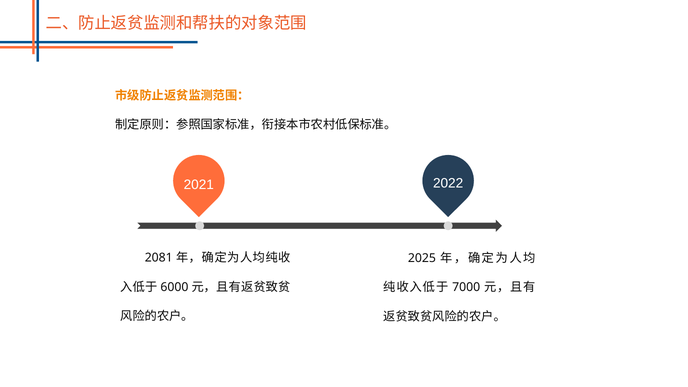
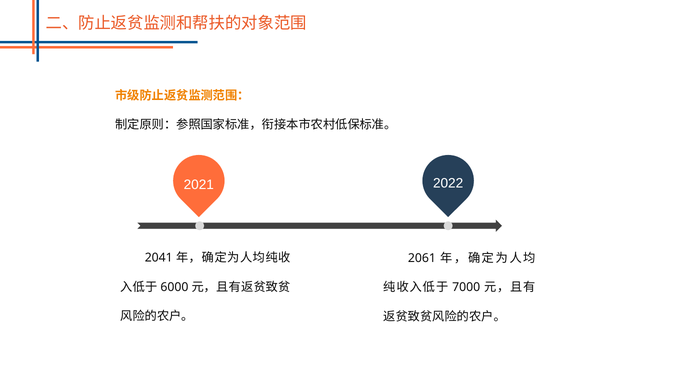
2081: 2081 -> 2041
2025: 2025 -> 2061
